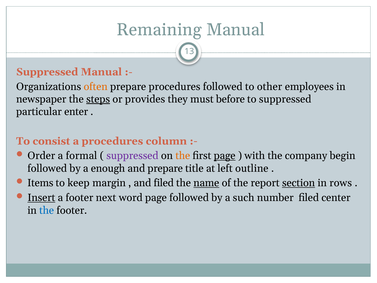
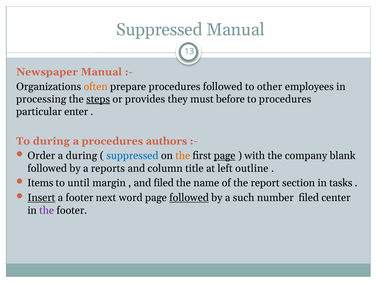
Remaining at (159, 30): Remaining -> Suppressed
Suppressed at (47, 72): Suppressed -> Newspaper
newspaper: newspaper -> processing
to suppressed: suppressed -> procedures
To consist: consist -> during
column: column -> authors
a formal: formal -> during
suppressed at (132, 156) colour: purple -> blue
begin: begin -> blank
enough: enough -> reports
and prepare: prepare -> column
keep: keep -> until
name underline: present -> none
section underline: present -> none
rows: rows -> tasks
followed at (189, 198) underline: none -> present
the at (47, 210) colour: blue -> purple
